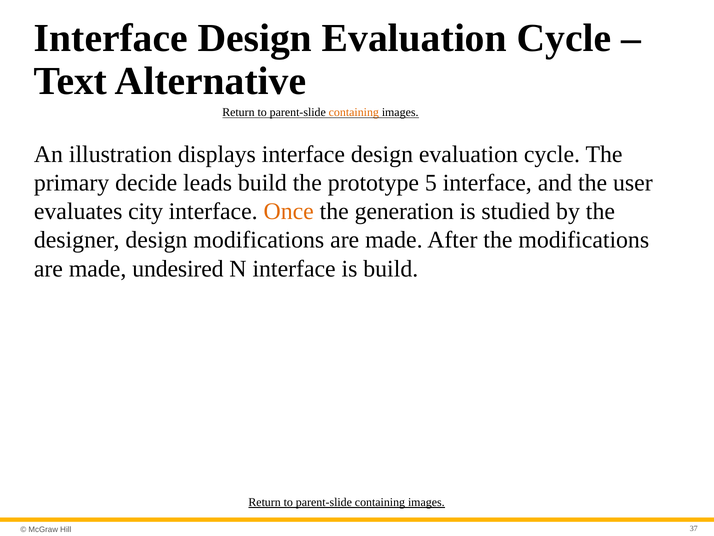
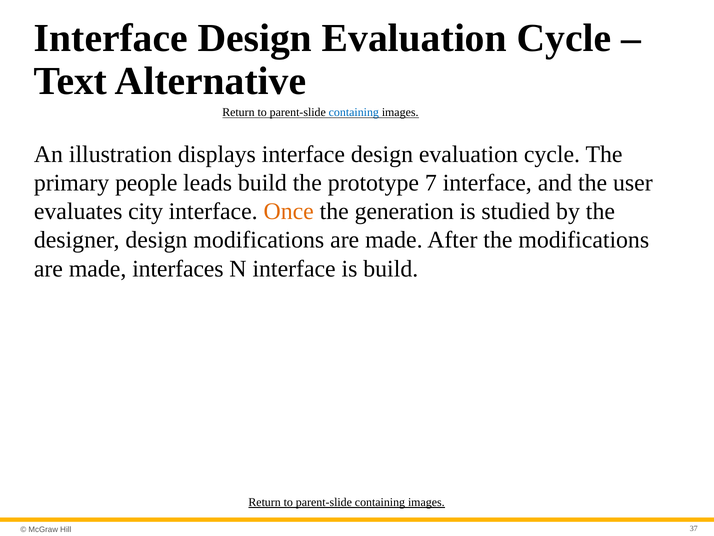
containing at (354, 112) colour: orange -> blue
decide: decide -> people
5: 5 -> 7
undesired: undesired -> interfaces
